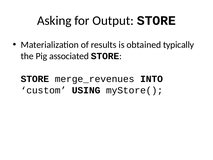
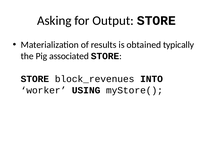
merge_revenues: merge_revenues -> block_revenues
custom: custom -> worker
